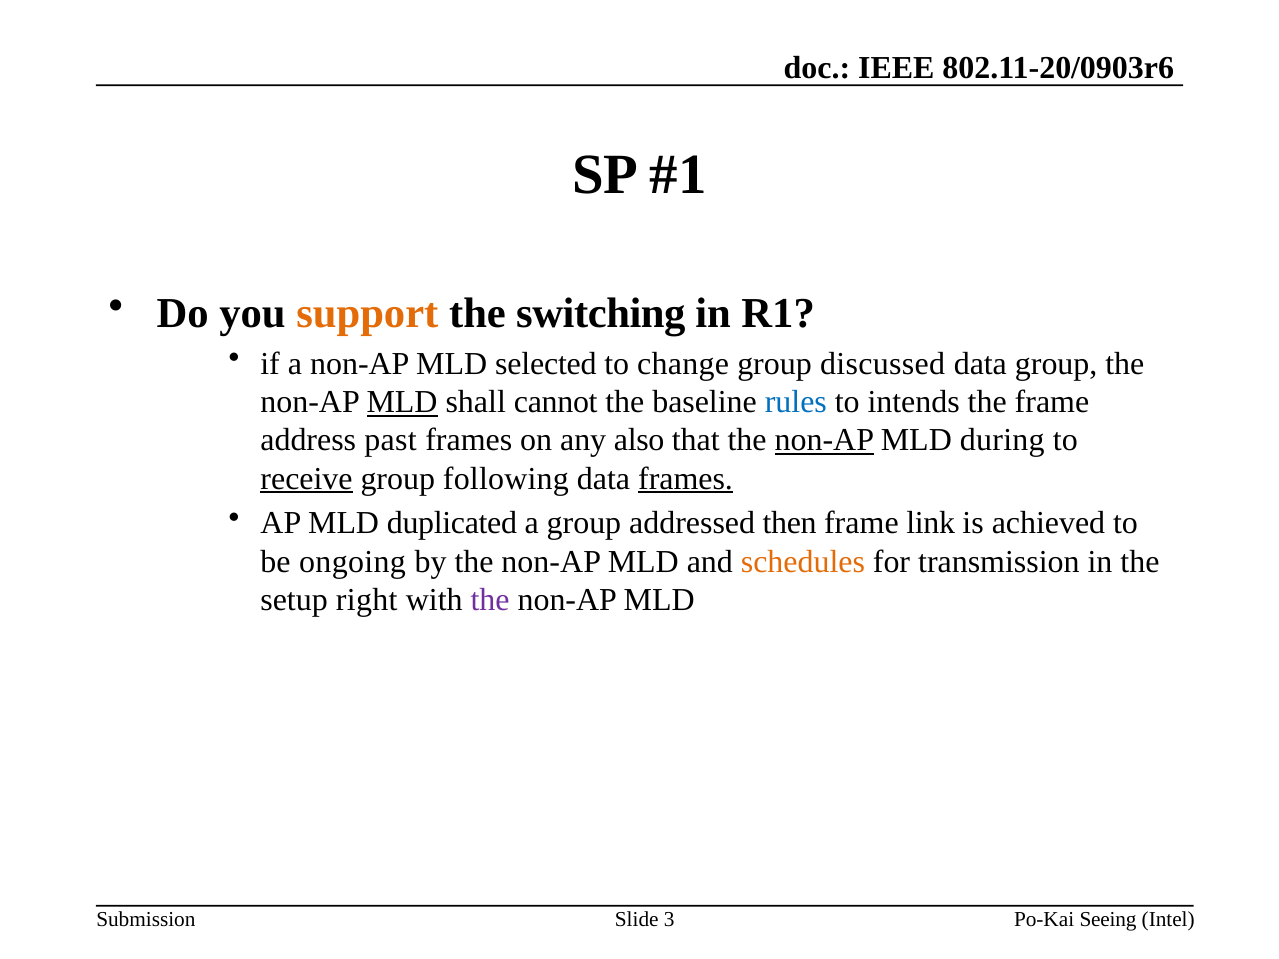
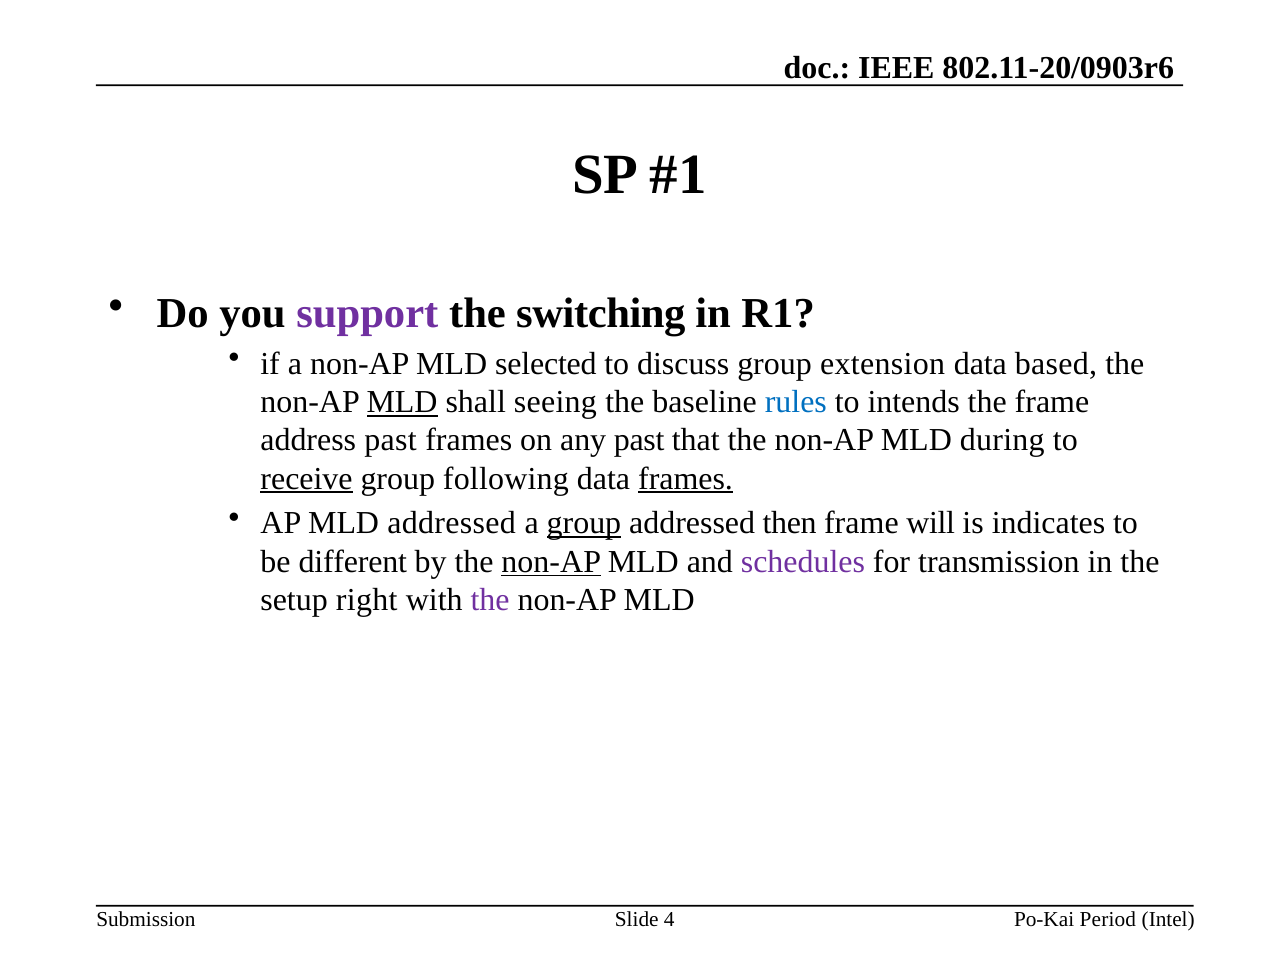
support colour: orange -> purple
change: change -> discuss
discussed: discussed -> extension
data group: group -> based
cannot: cannot -> seeing
any also: also -> past
non-AP at (824, 440) underline: present -> none
MLD duplicated: duplicated -> addressed
group at (584, 524) underline: none -> present
link: link -> will
achieved: achieved -> indicates
ongoing: ongoing -> different
non-AP at (551, 562) underline: none -> present
schedules colour: orange -> purple
3: 3 -> 4
Seeing: Seeing -> Period
